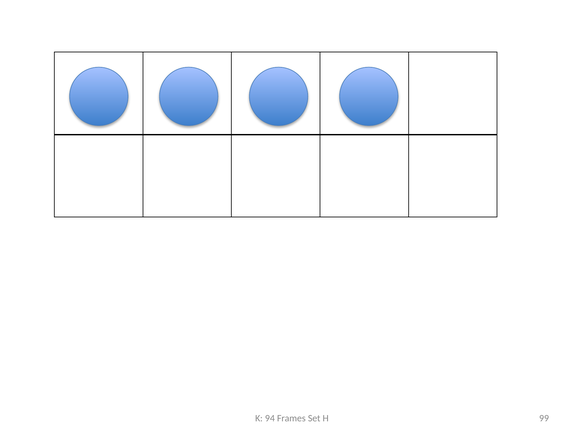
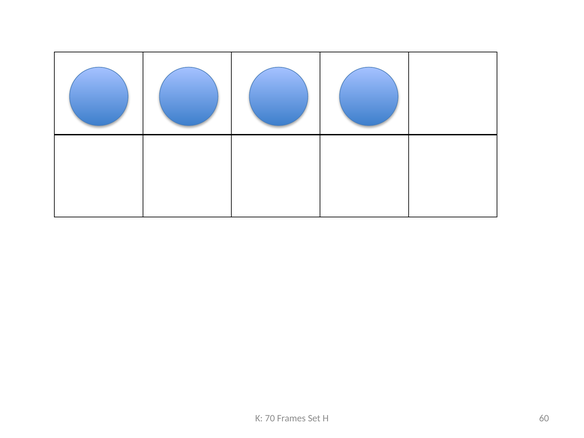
94: 94 -> 70
99: 99 -> 60
